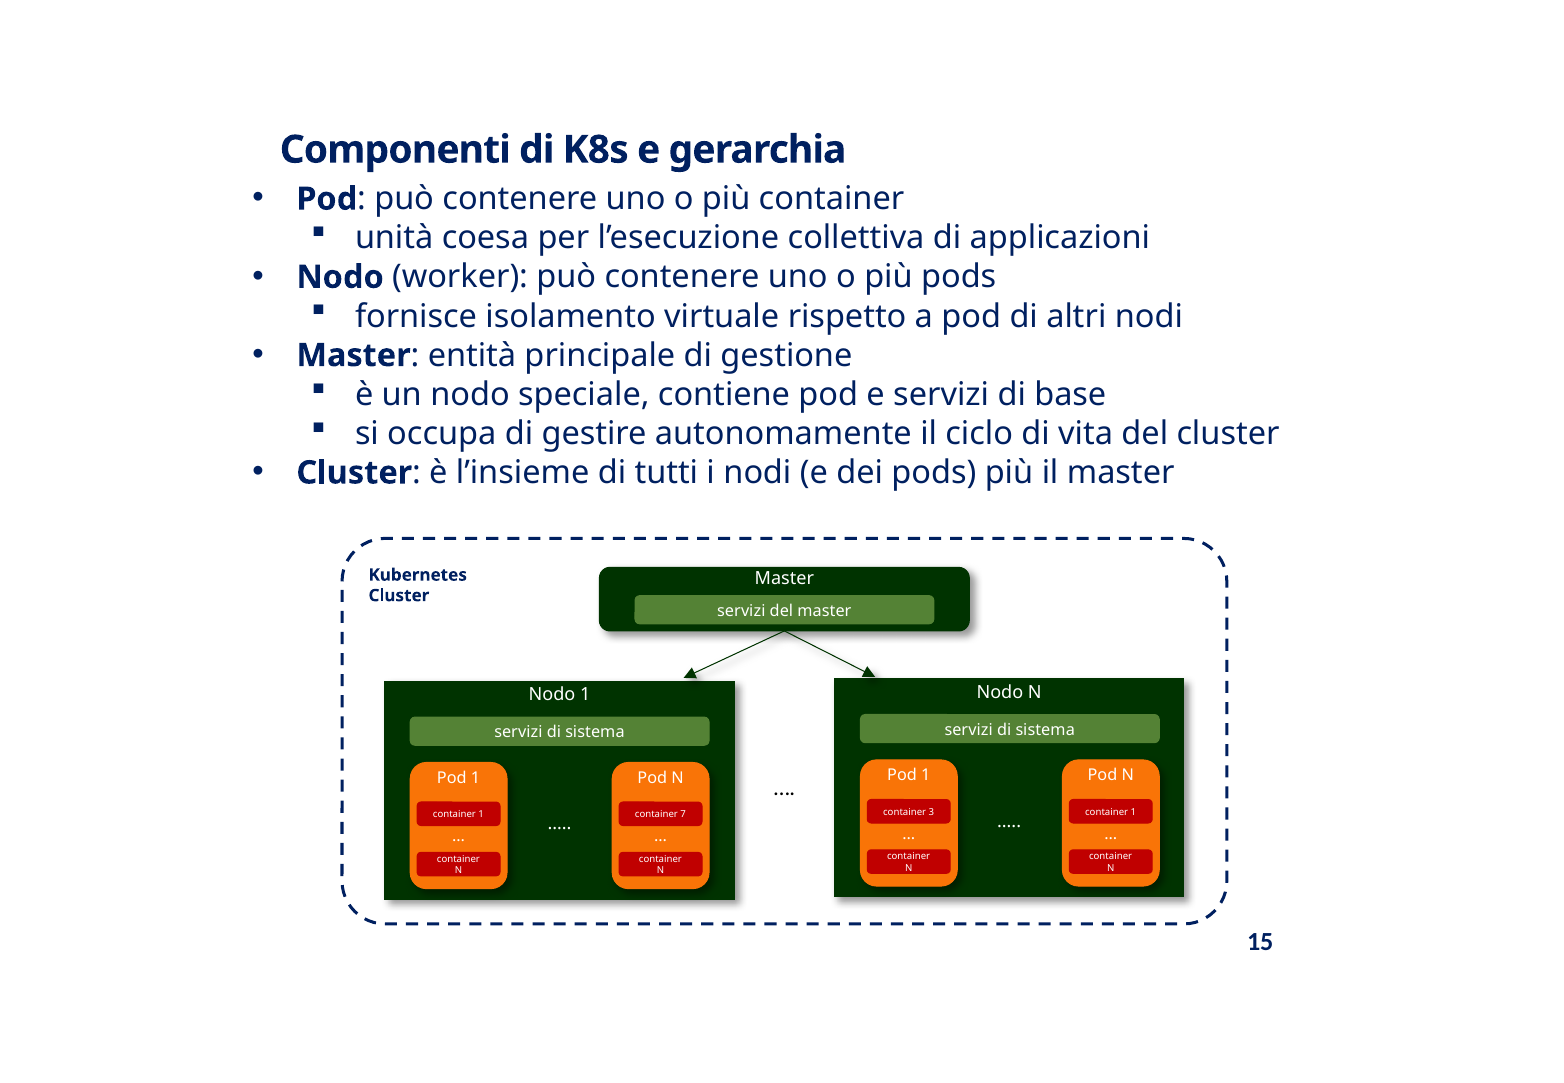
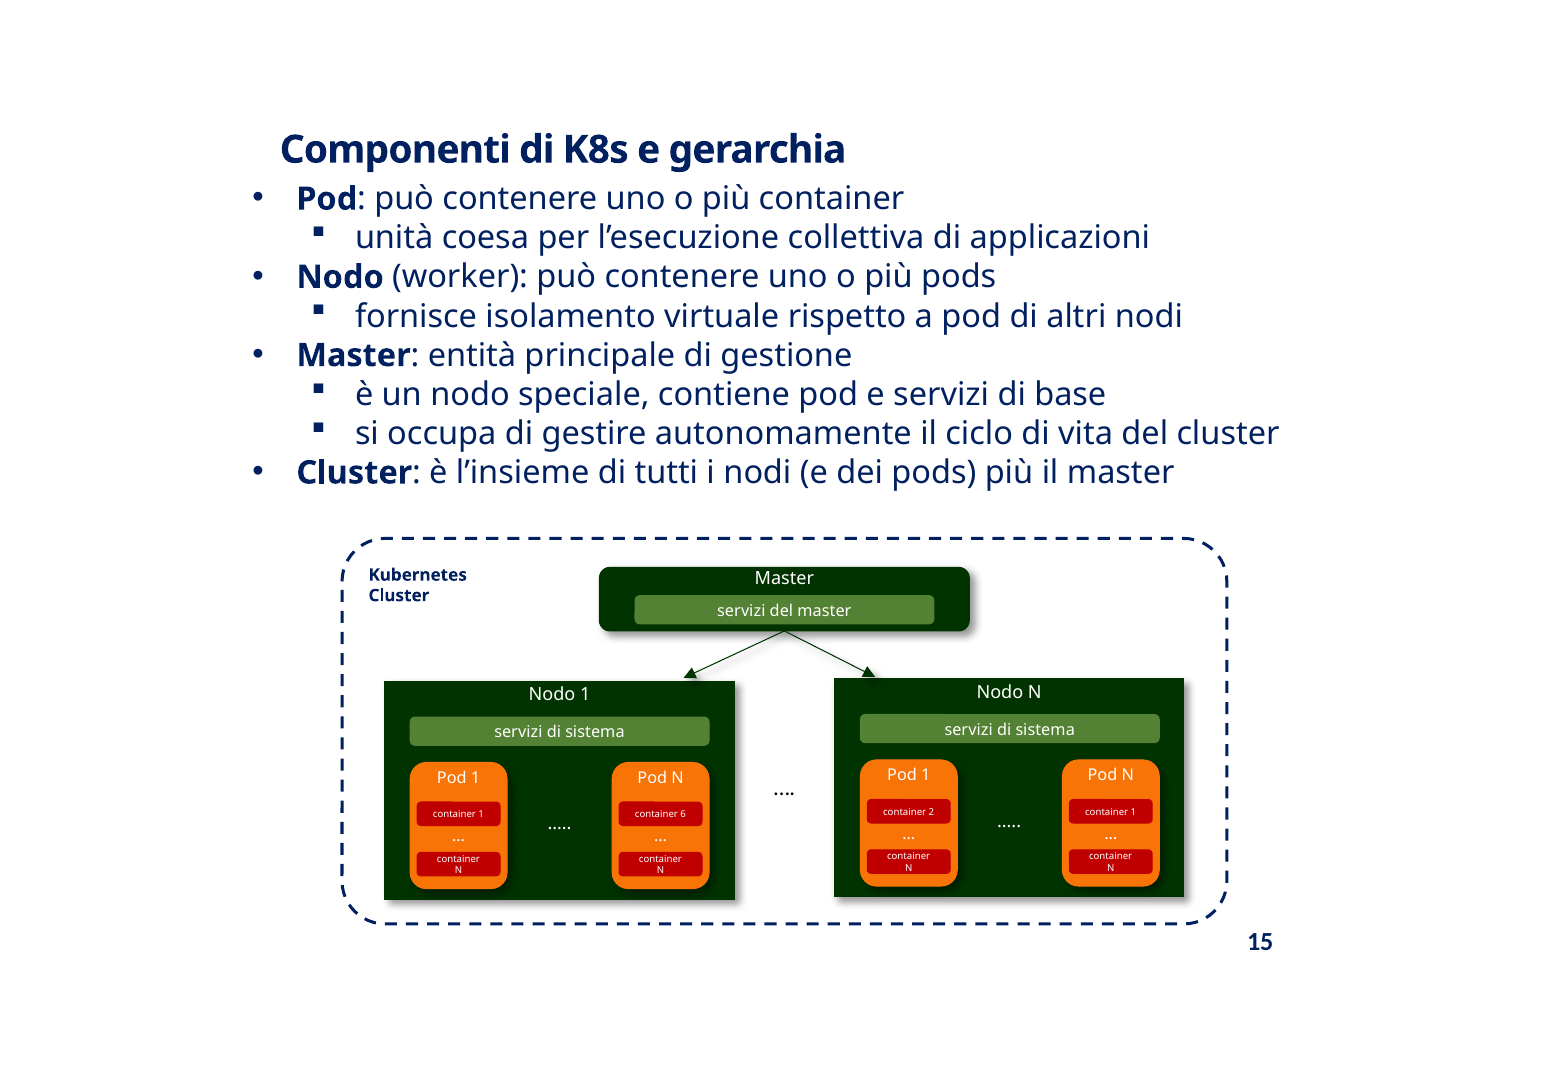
3: 3 -> 2
7: 7 -> 6
